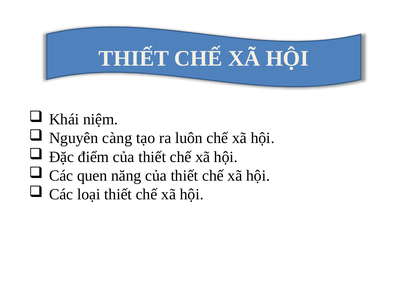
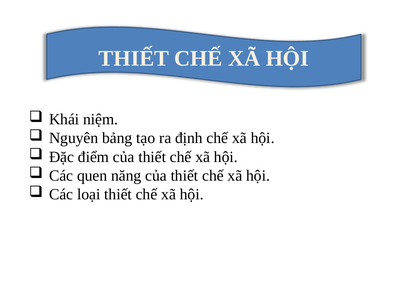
càng: càng -> bảng
luôn: luôn -> định
